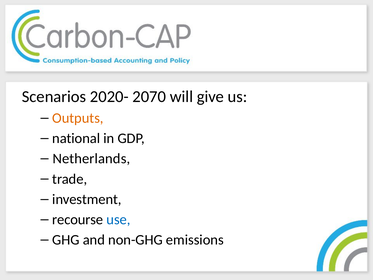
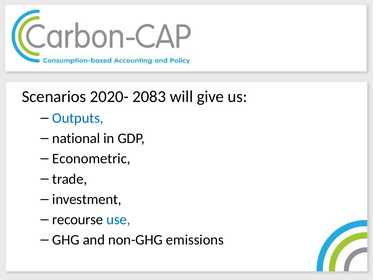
2070: 2070 -> 2083
Outputs colour: orange -> blue
Netherlands: Netherlands -> Econometric
